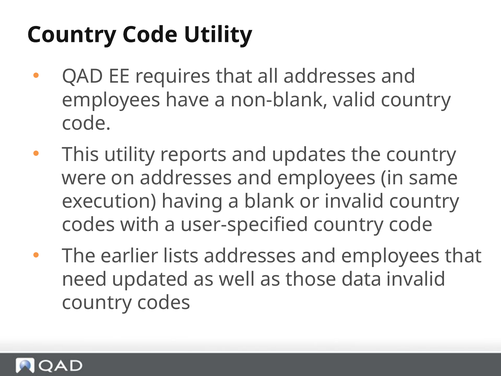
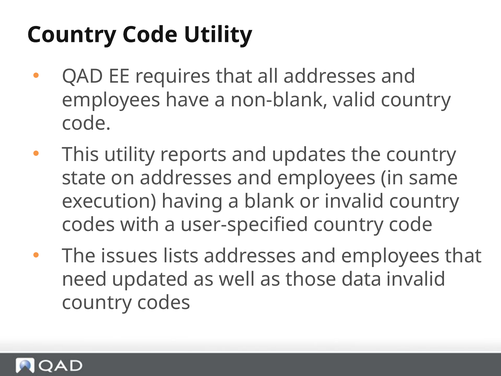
were: were -> state
earlier: earlier -> issues
